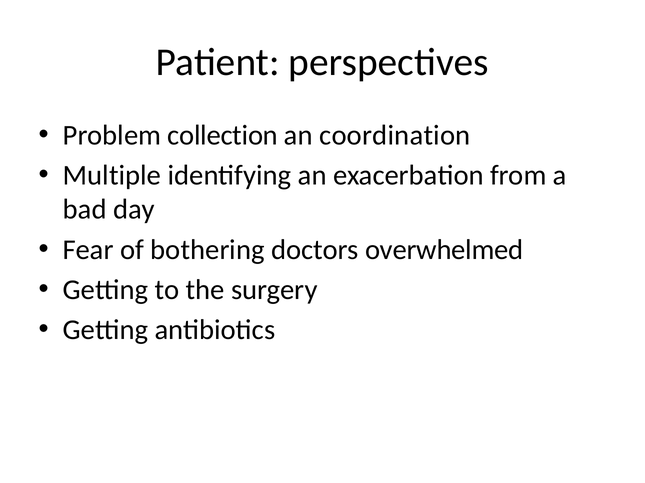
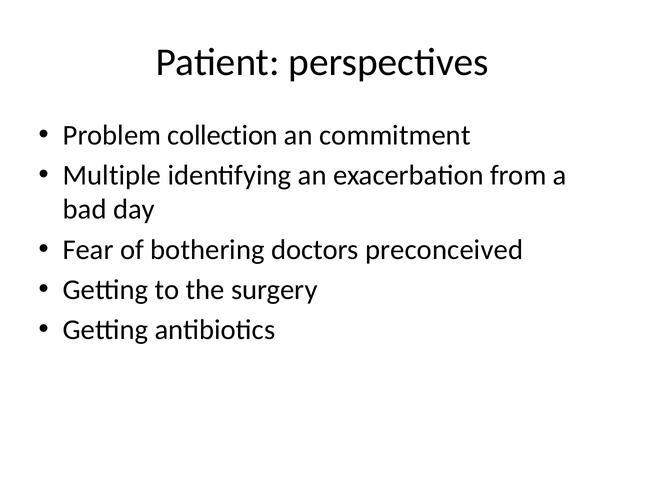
coordination: coordination -> commitment
overwhelmed: overwhelmed -> preconceived
